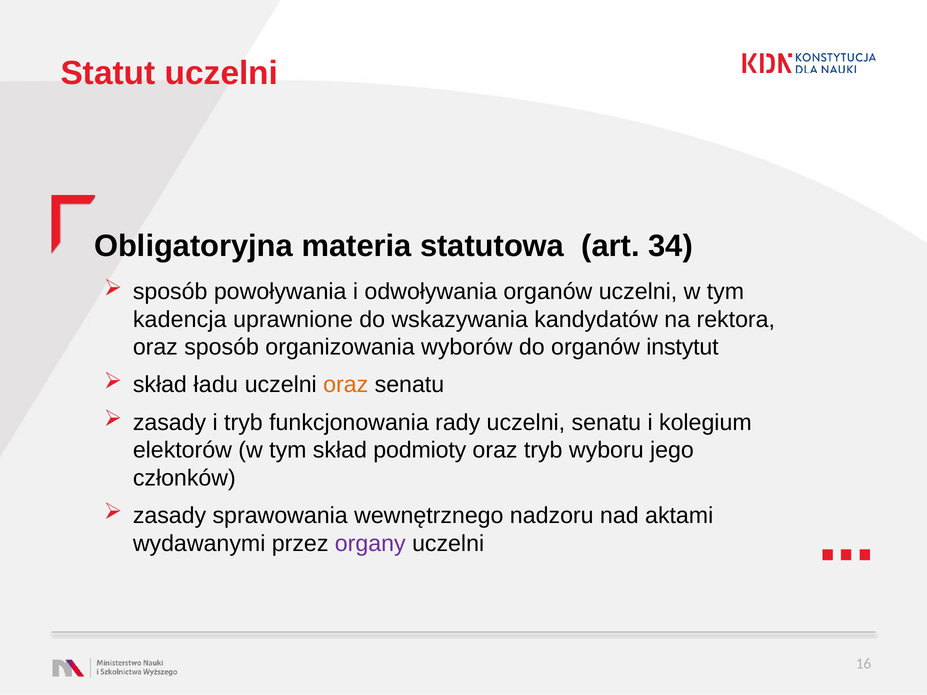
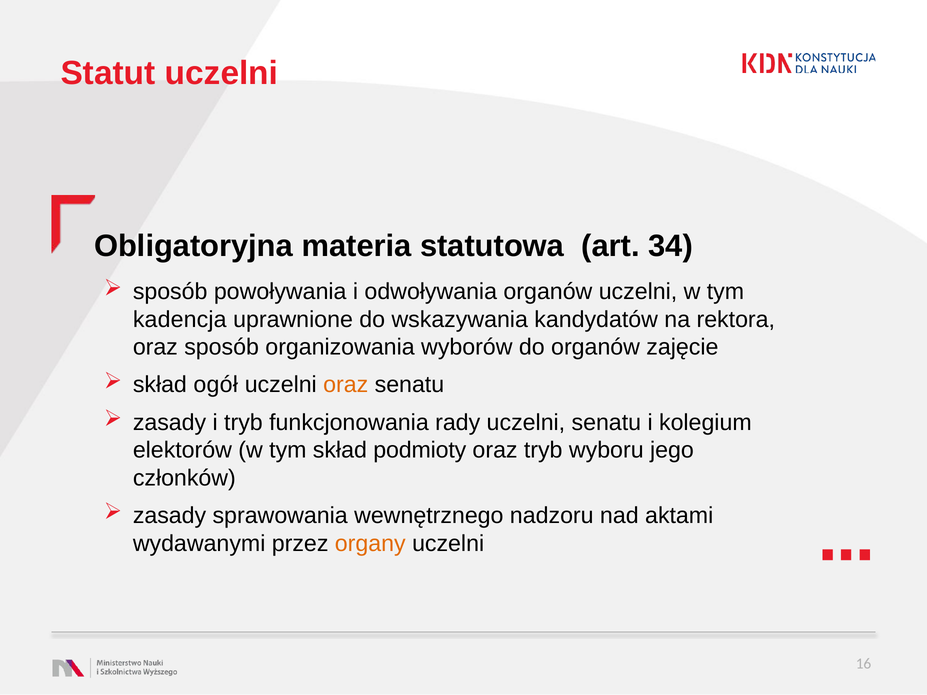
instytut: instytut -> zajęcie
ładu: ładu -> ogół
organy colour: purple -> orange
